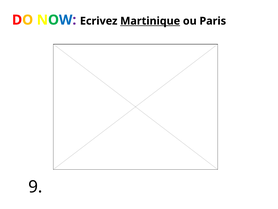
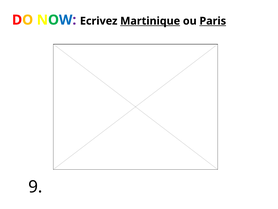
Paris underline: none -> present
